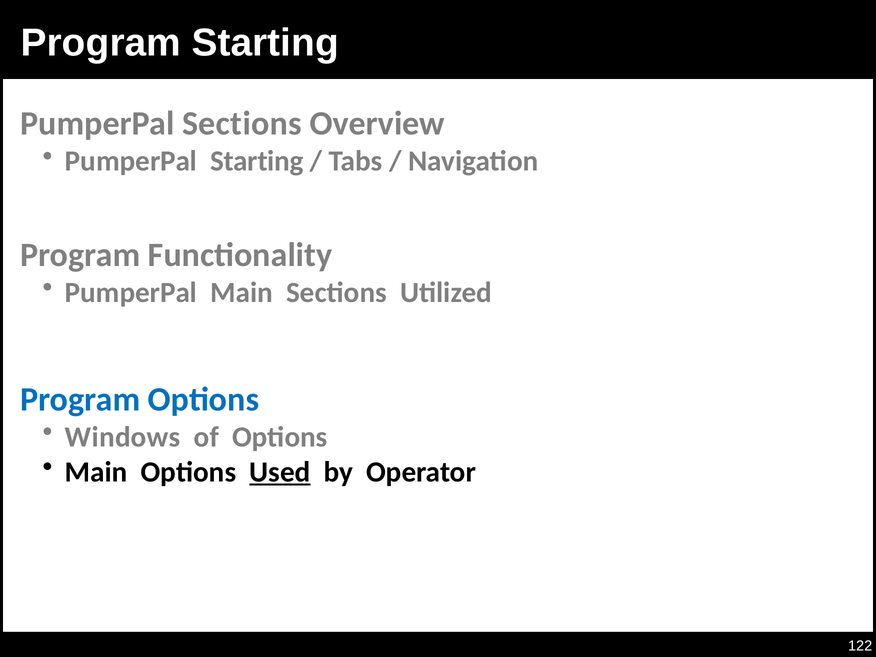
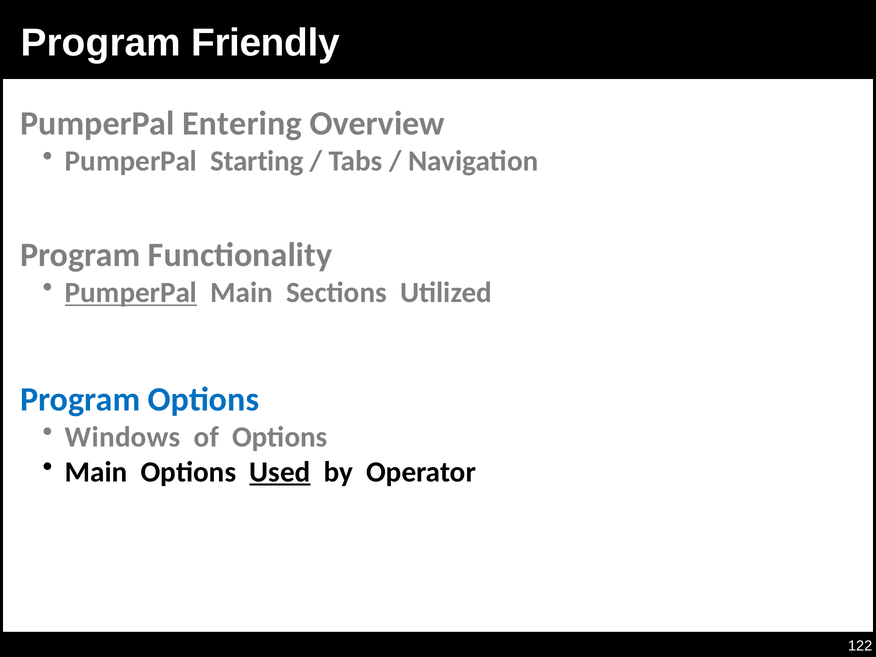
Program Starting: Starting -> Friendly
PumperPal Sections: Sections -> Entering
PumperPal at (131, 293) underline: none -> present
